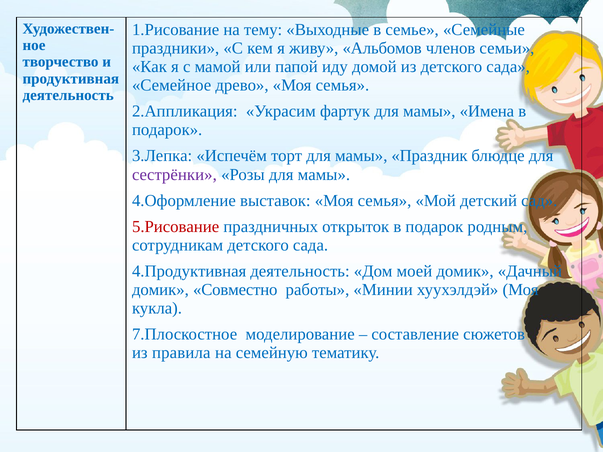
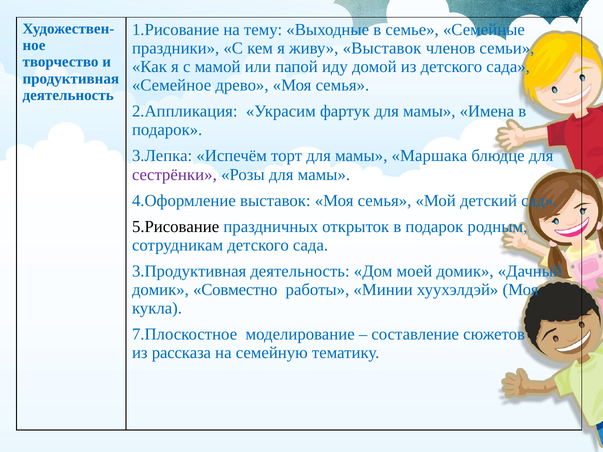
живу Альбомов: Альбомов -> Выставок
Праздник: Праздник -> Маршака
5.Рисование colour: red -> black
4.Продуктивная: 4.Продуктивная -> 3.Продуктивная
правила: правила -> рассказа
